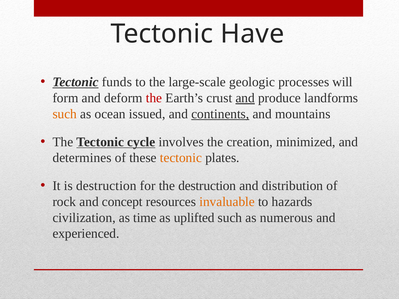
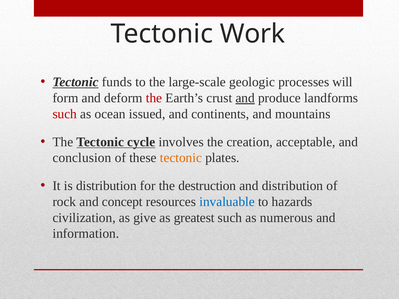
Have: Have -> Work
such at (65, 114) colour: orange -> red
continents underline: present -> none
minimized: minimized -> acceptable
determines: determines -> conclusion
is destruction: destruction -> distribution
invaluable colour: orange -> blue
time: time -> give
uplifted: uplifted -> greatest
experienced: experienced -> information
